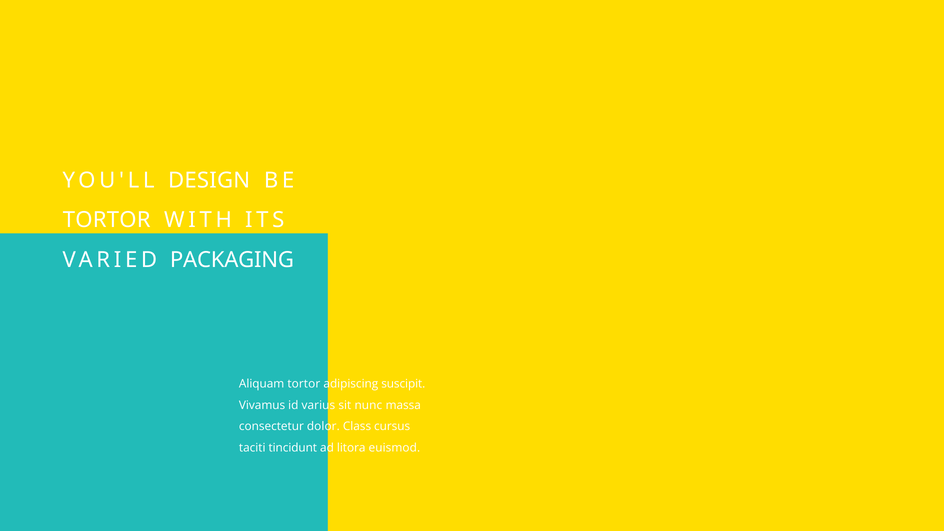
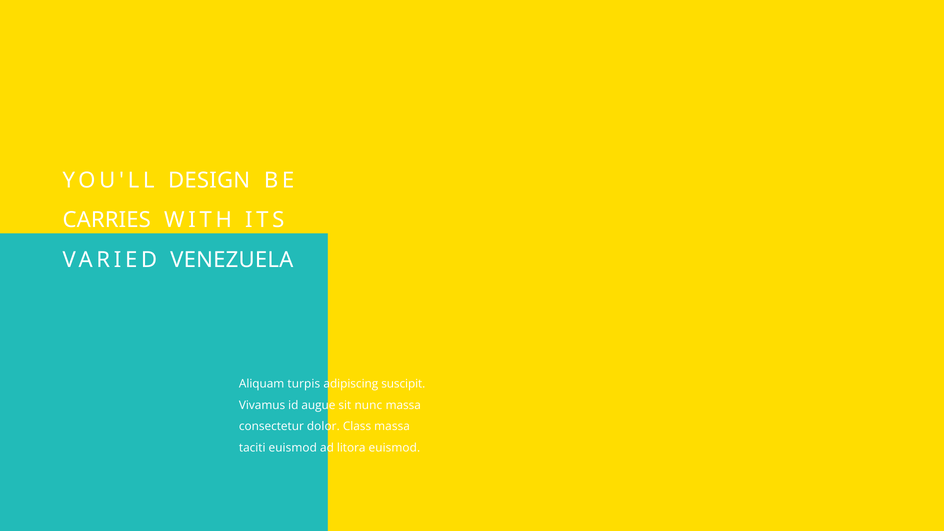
TORTOR at (107, 220): TORTOR -> CARRIES
PACKAGING: PACKAGING -> VENEZUELA
Aliquam tortor: tortor -> turpis
varius: varius -> augue
Class cursus: cursus -> massa
taciti tincidunt: tincidunt -> euismod
